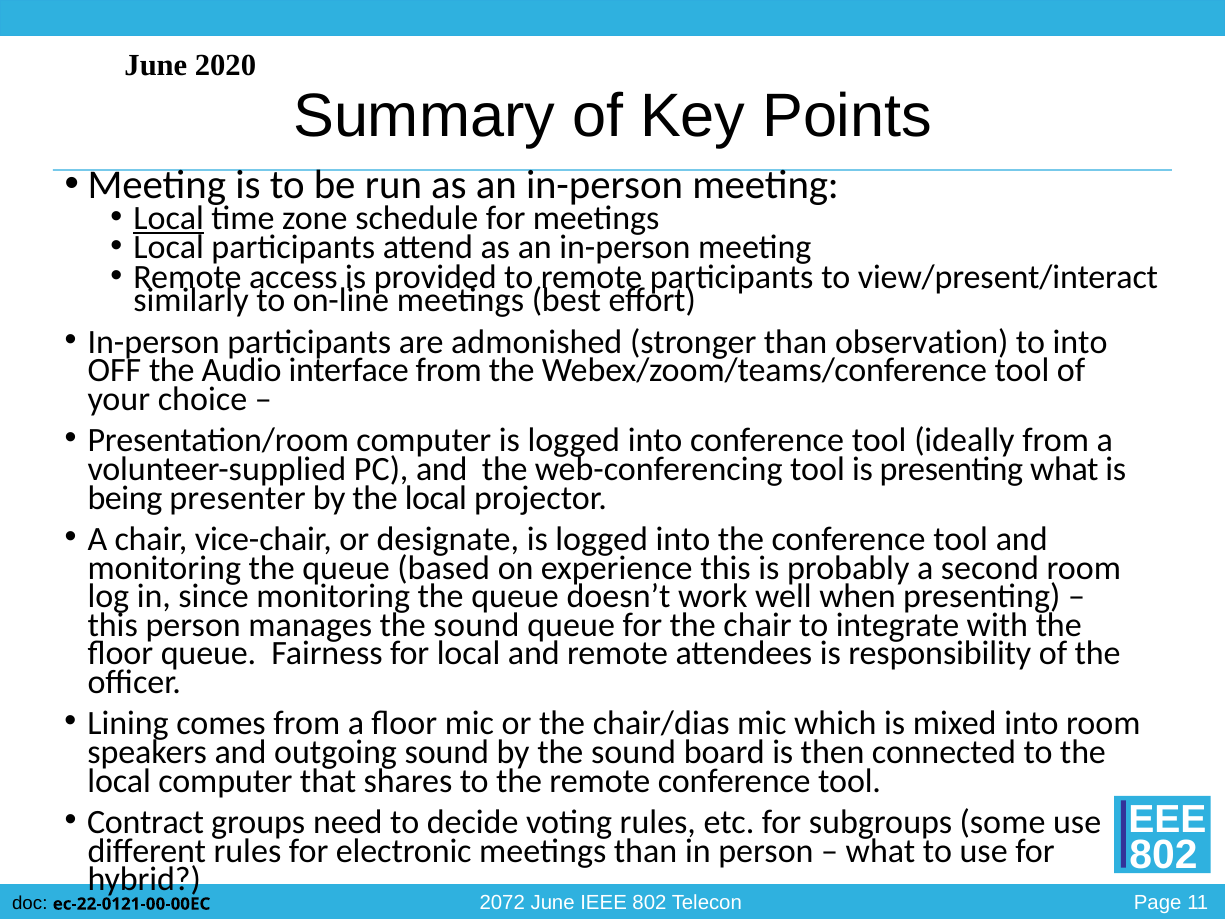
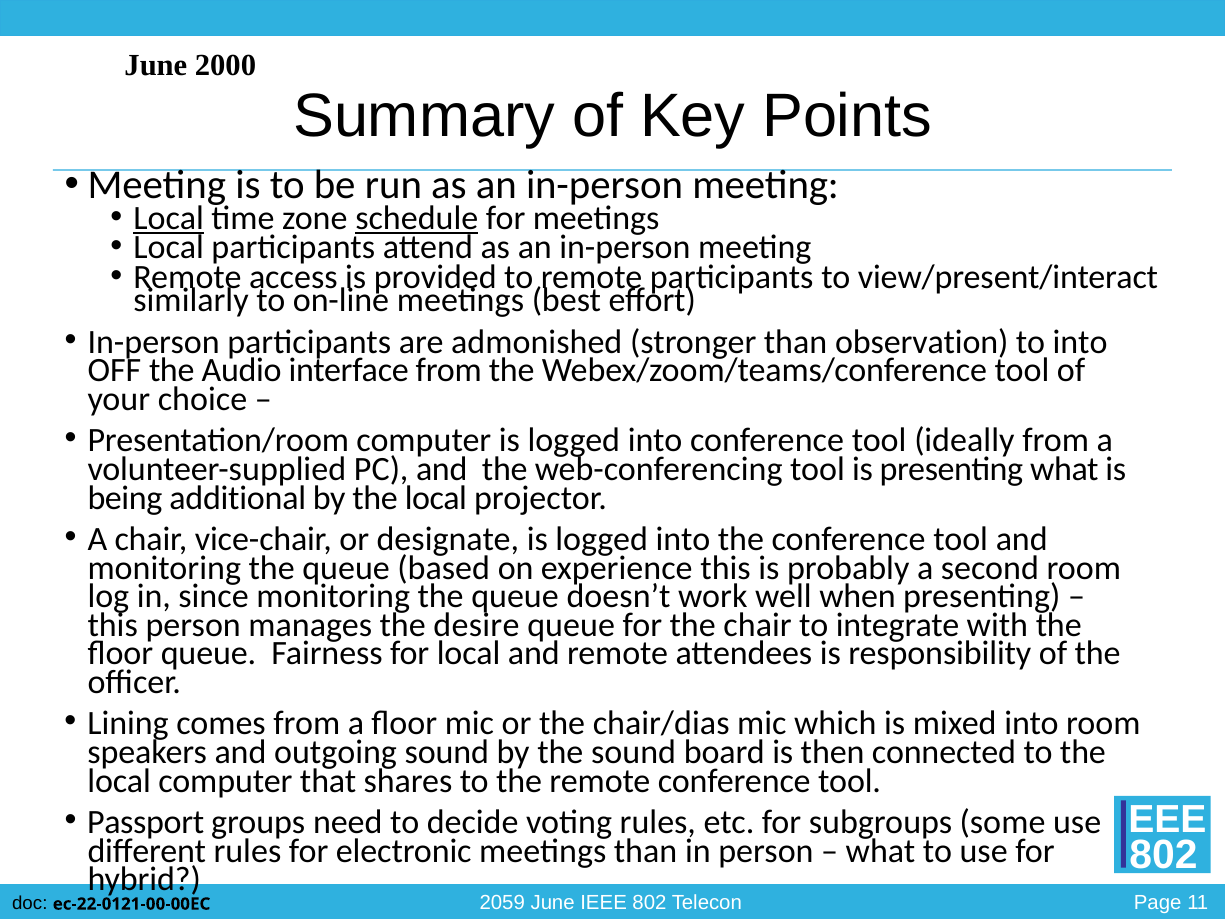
2020: 2020 -> 2000
schedule underline: none -> present
presenter: presenter -> additional
manages the sound: sound -> desire
Contract: Contract -> Passport
2072: 2072 -> 2059
